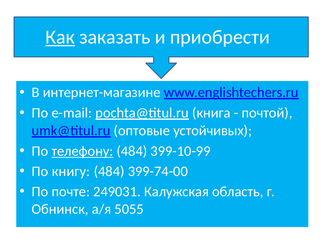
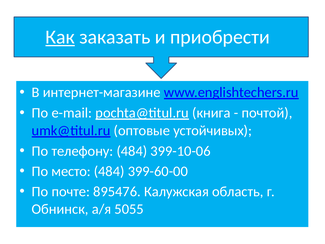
телефону underline: present -> none
399-10-99: 399-10-99 -> 399-10-06
книгу: книгу -> место
399-74-00: 399-74-00 -> 399-60-00
249031: 249031 -> 895476
